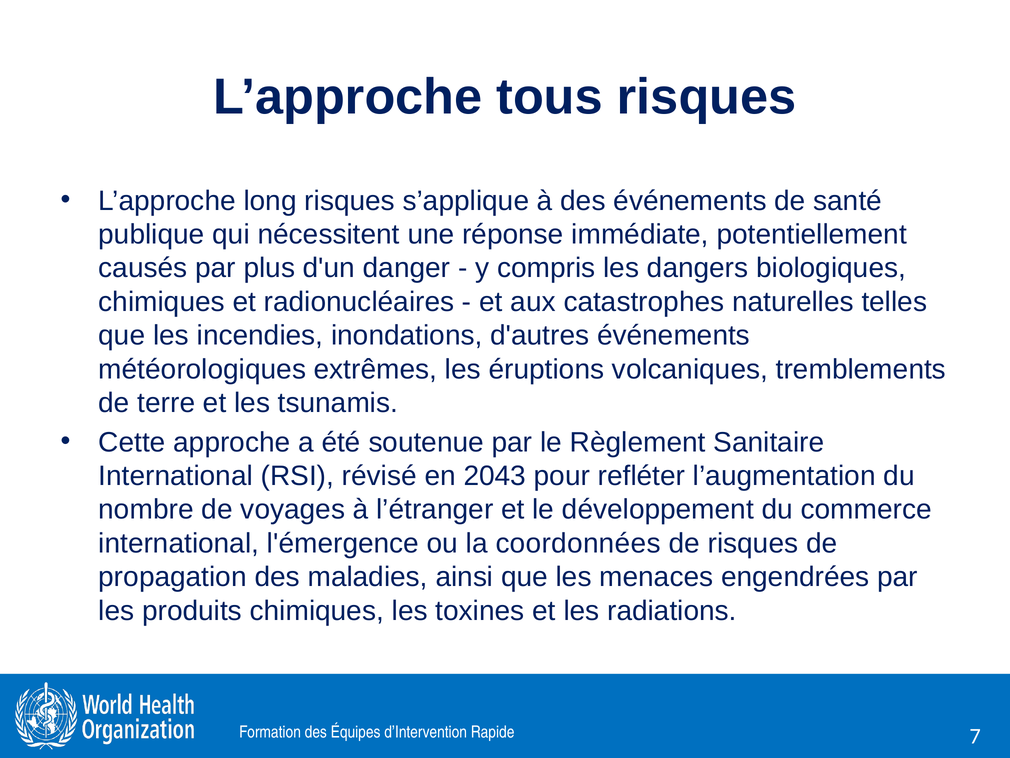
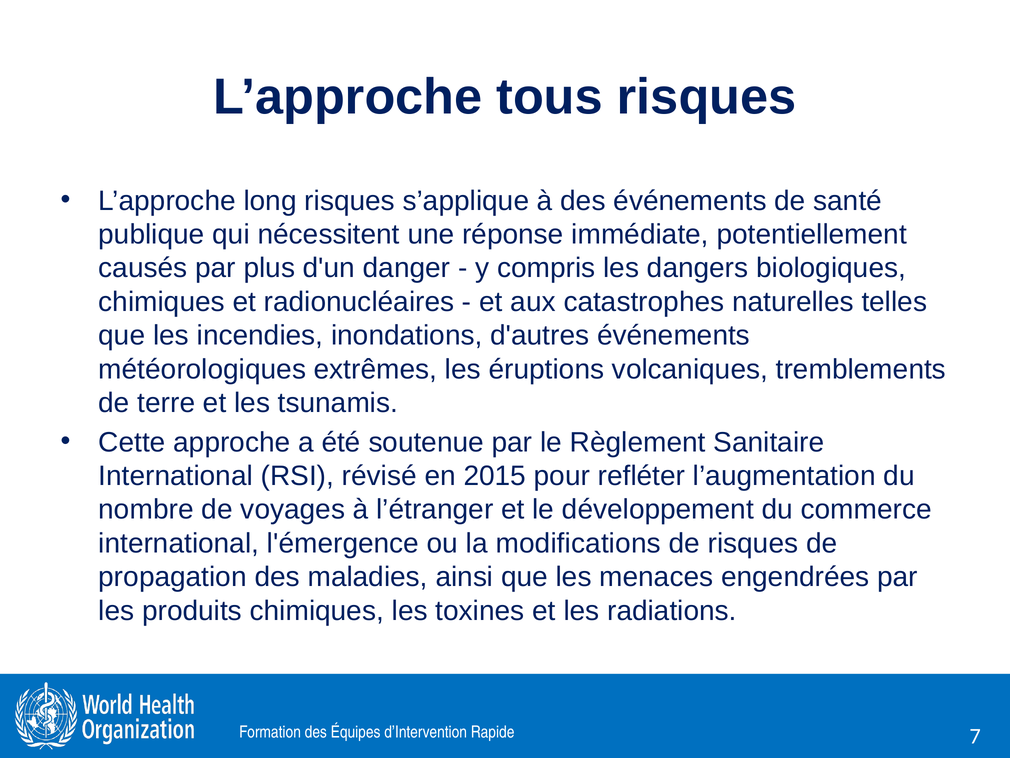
2043: 2043 -> 2015
coordonnées: coordonnées -> modifications
